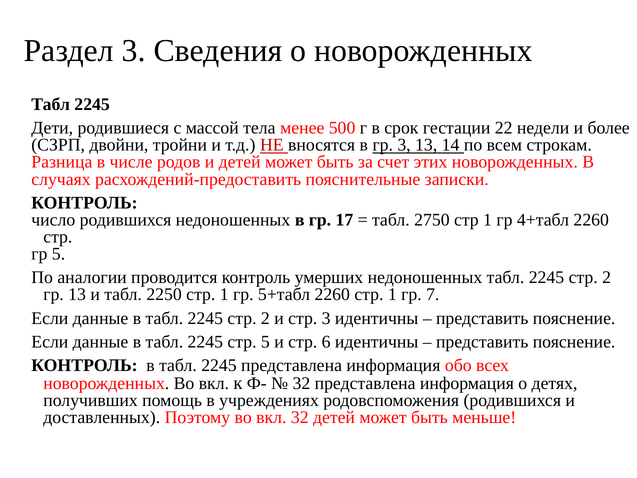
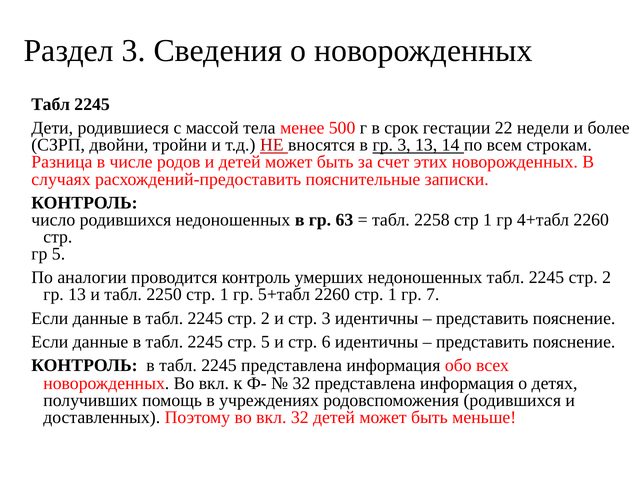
17: 17 -> 63
2750: 2750 -> 2258
